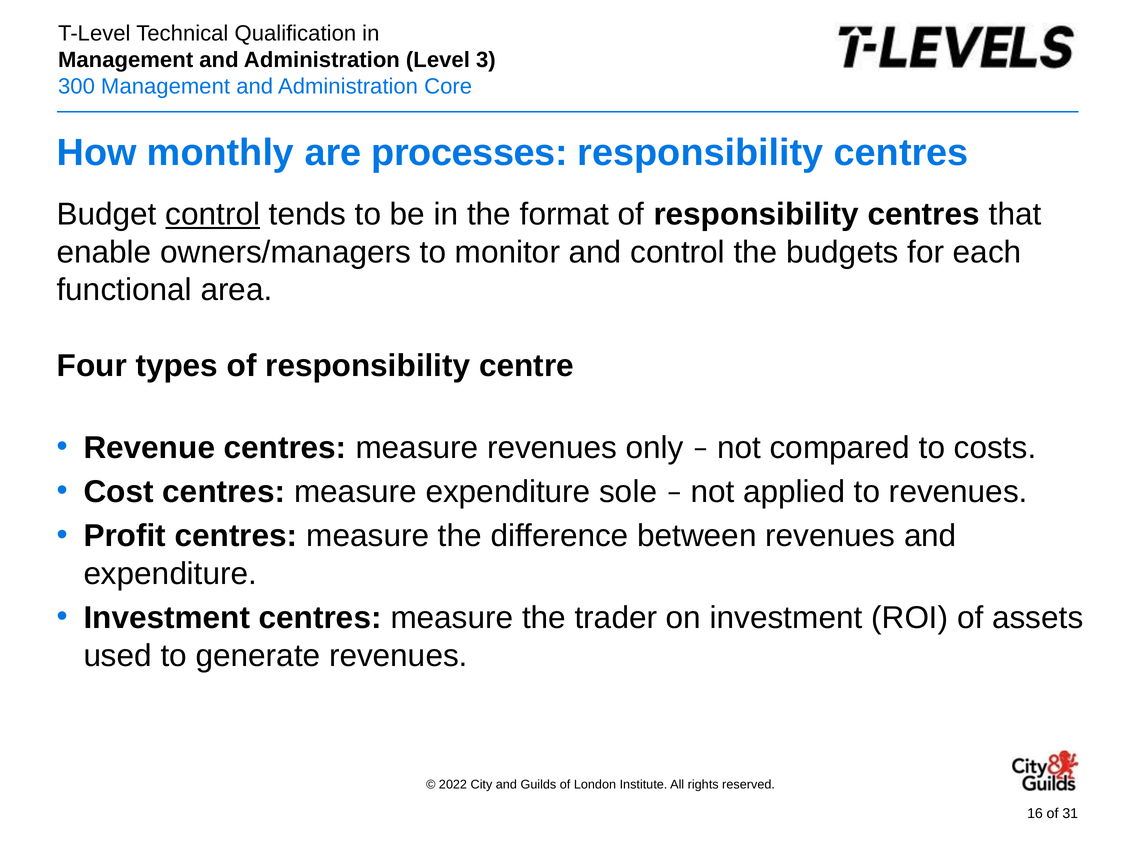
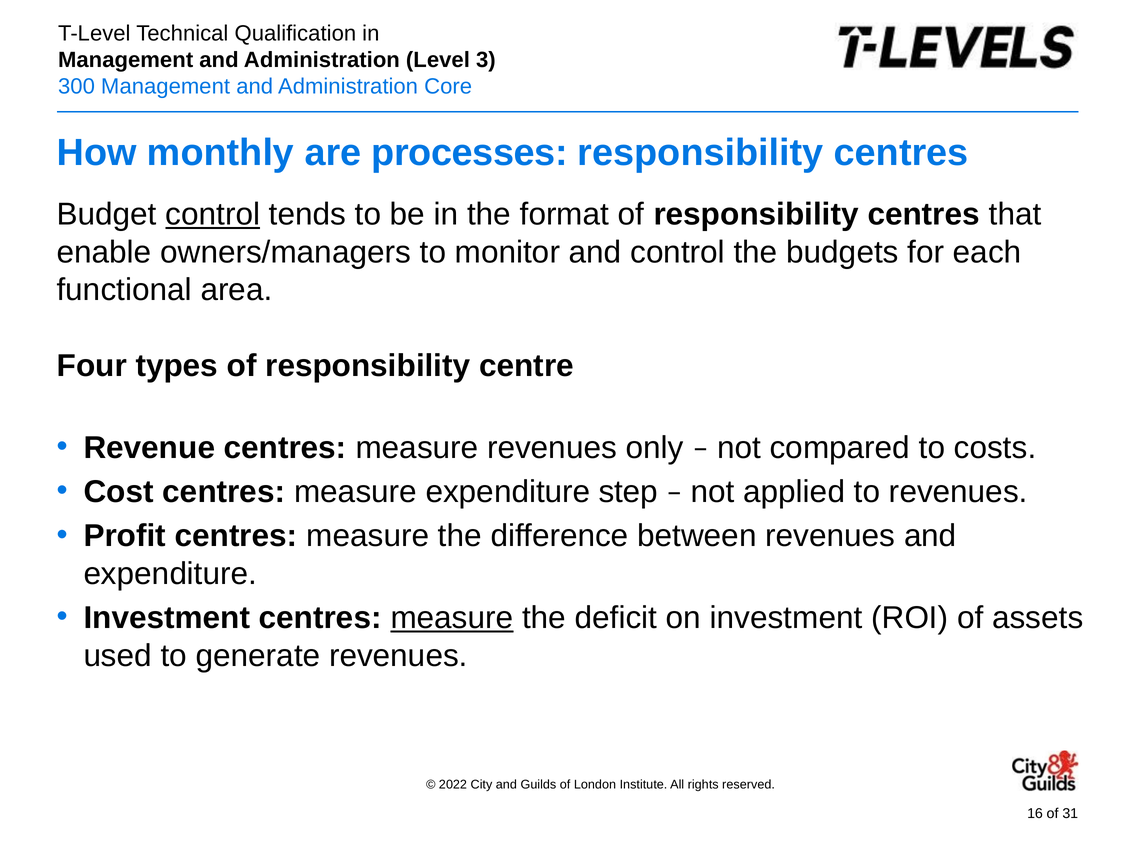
sole: sole -> step
measure at (452, 618) underline: none -> present
trader: trader -> deficit
